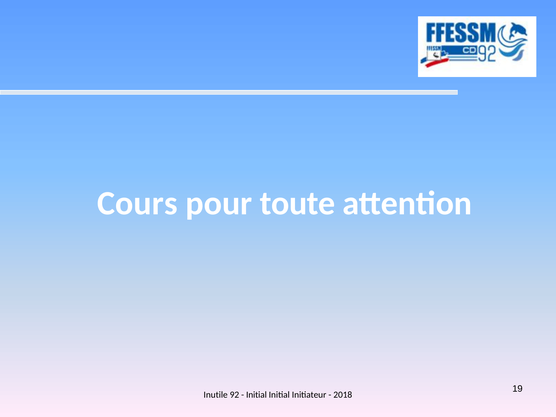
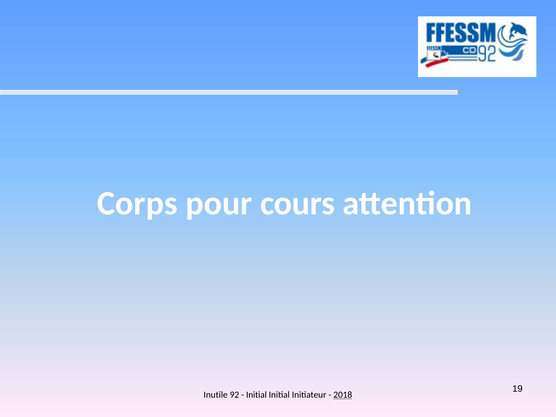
Cours: Cours -> Corps
toute: toute -> cours
2018 underline: none -> present
